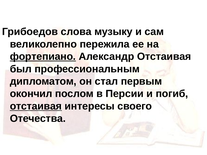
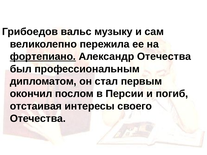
слова: слова -> вальс
Александр Отстаивая: Отстаивая -> Отечества
отстаивая at (36, 106) underline: present -> none
